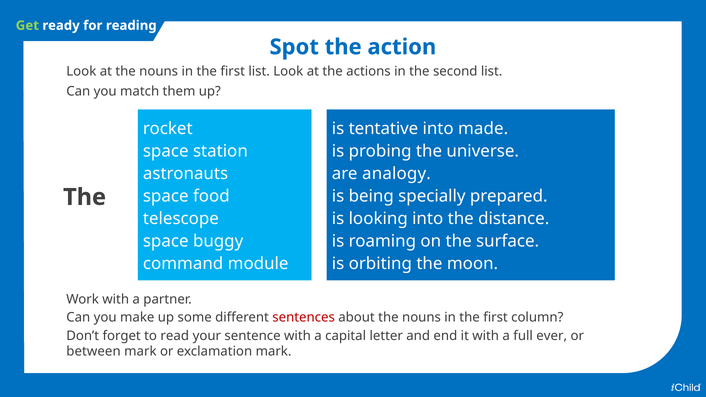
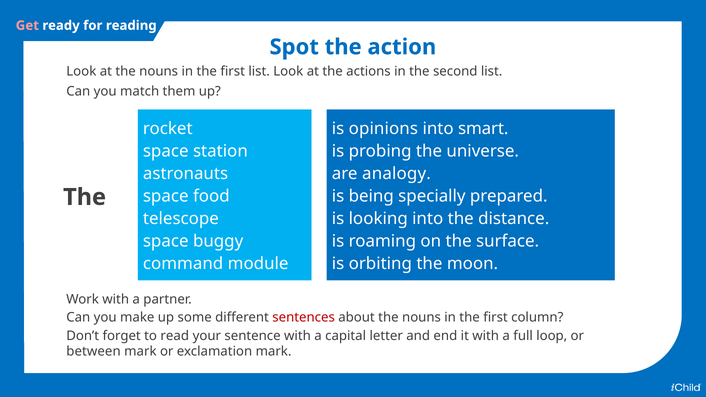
Get colour: light green -> pink
tentative: tentative -> opinions
made: made -> smart
ever: ever -> loop
